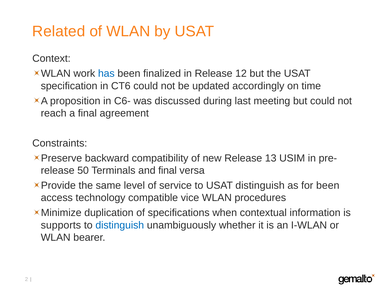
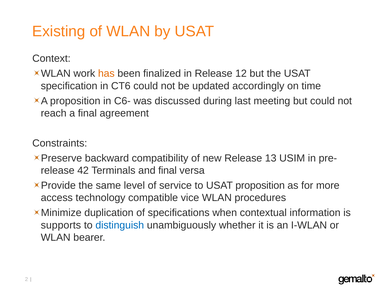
Related: Related -> Existing
has colour: blue -> orange
50: 50 -> 42
USAT distinguish: distinguish -> proposition
for been: been -> more
